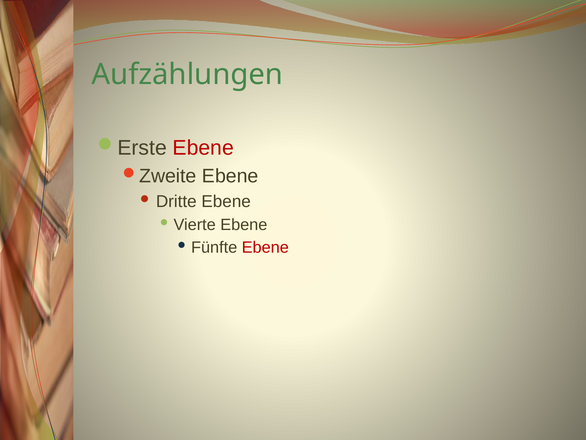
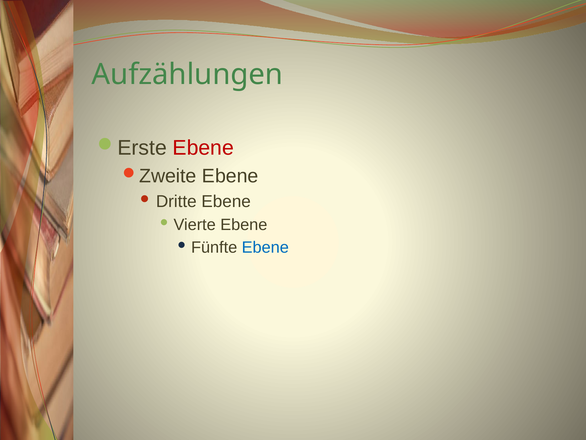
Ebene at (265, 247) colour: red -> blue
